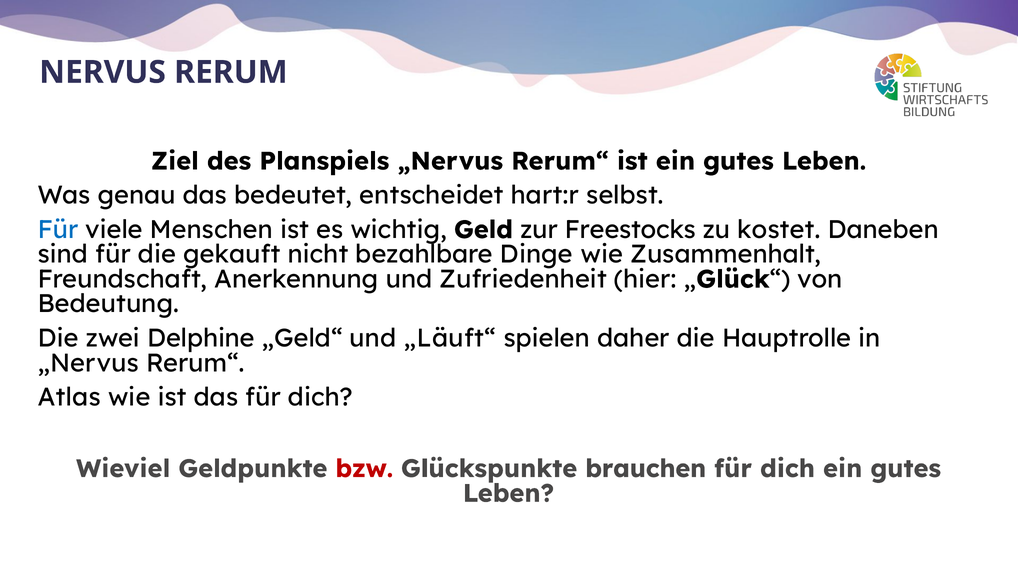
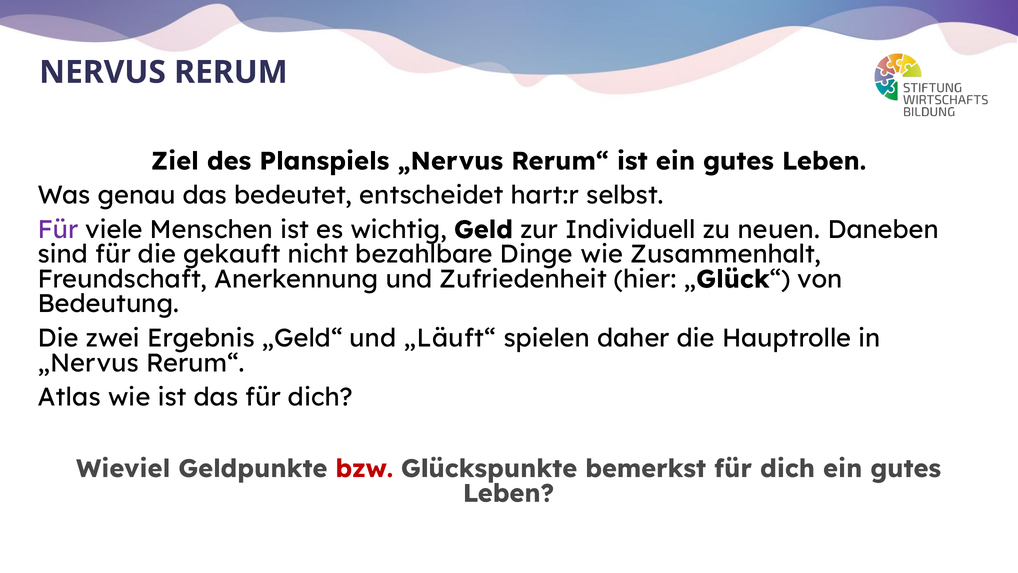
Für at (58, 230) colour: blue -> purple
Freestocks: Freestocks -> Individuell
kostet: kostet -> neuen
Delphine: Delphine -> Ergebnis
brauchen: brauchen -> bemerkst
